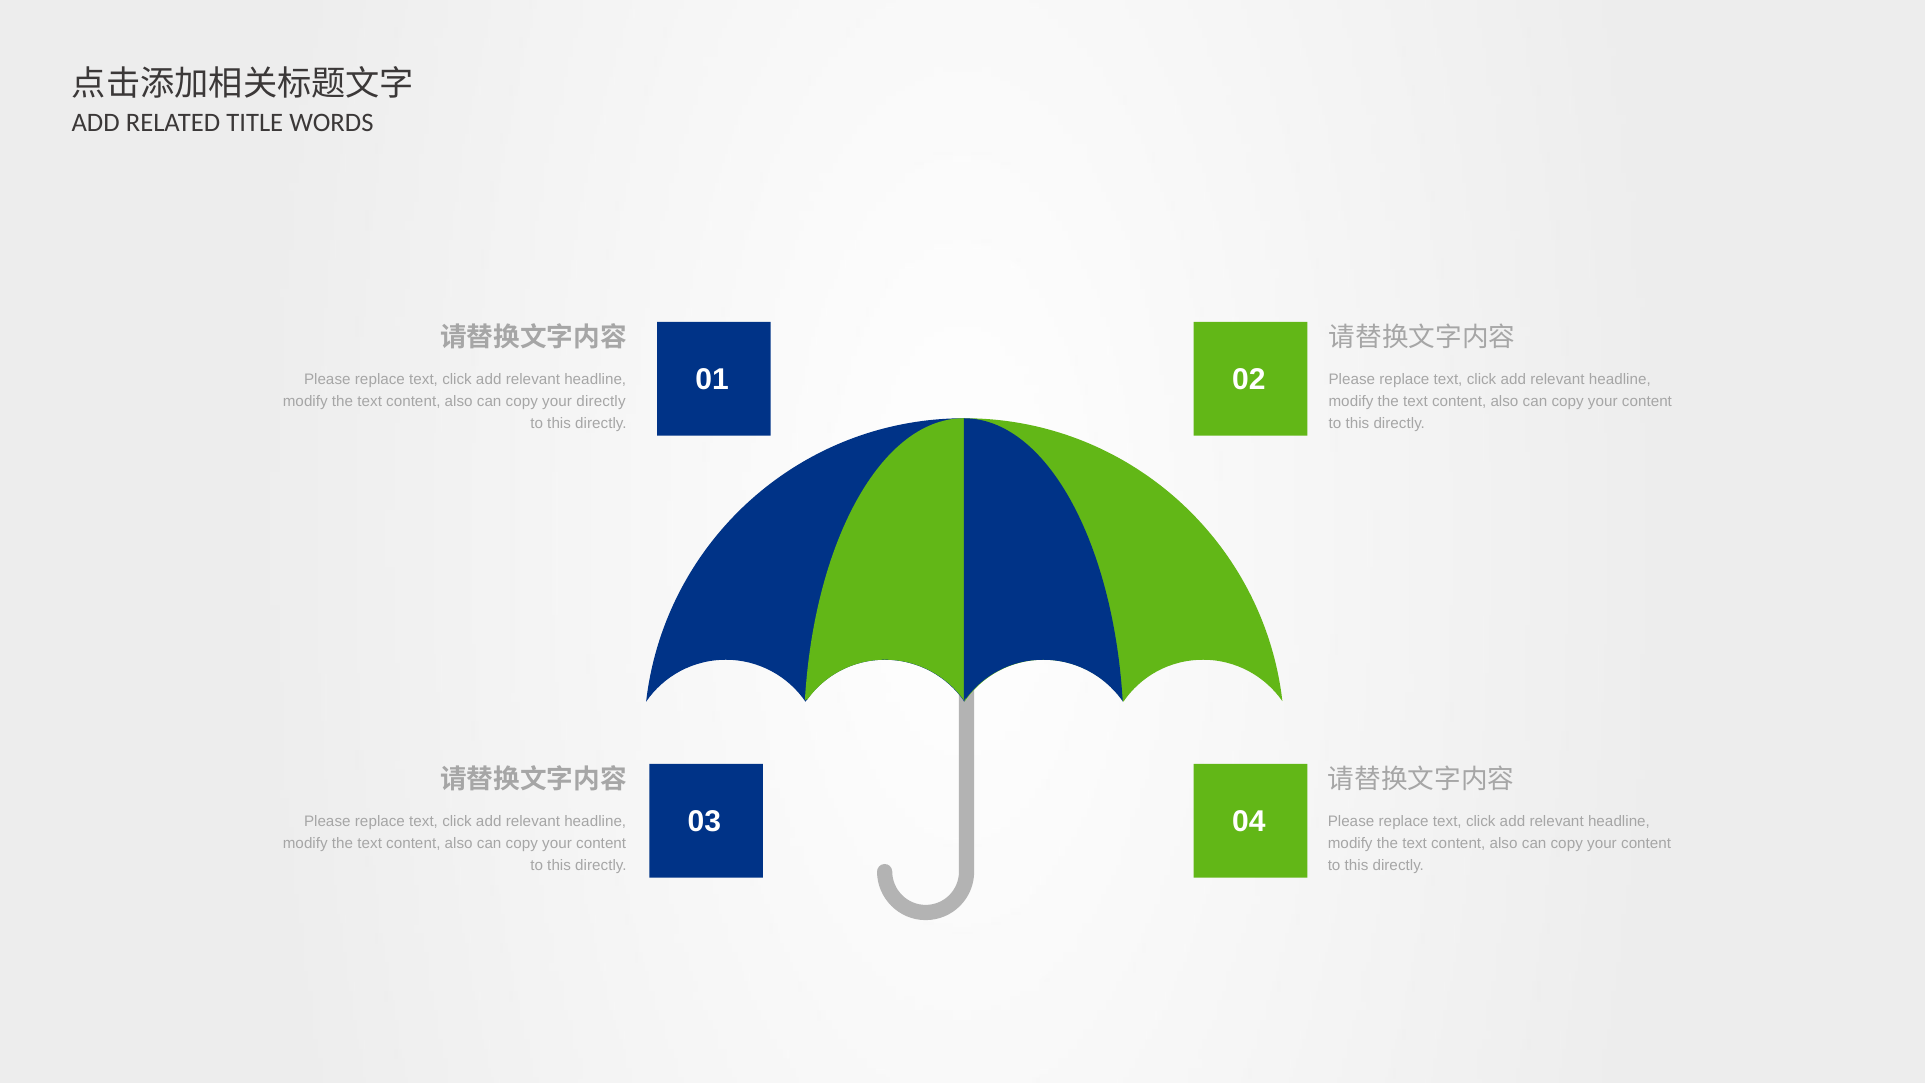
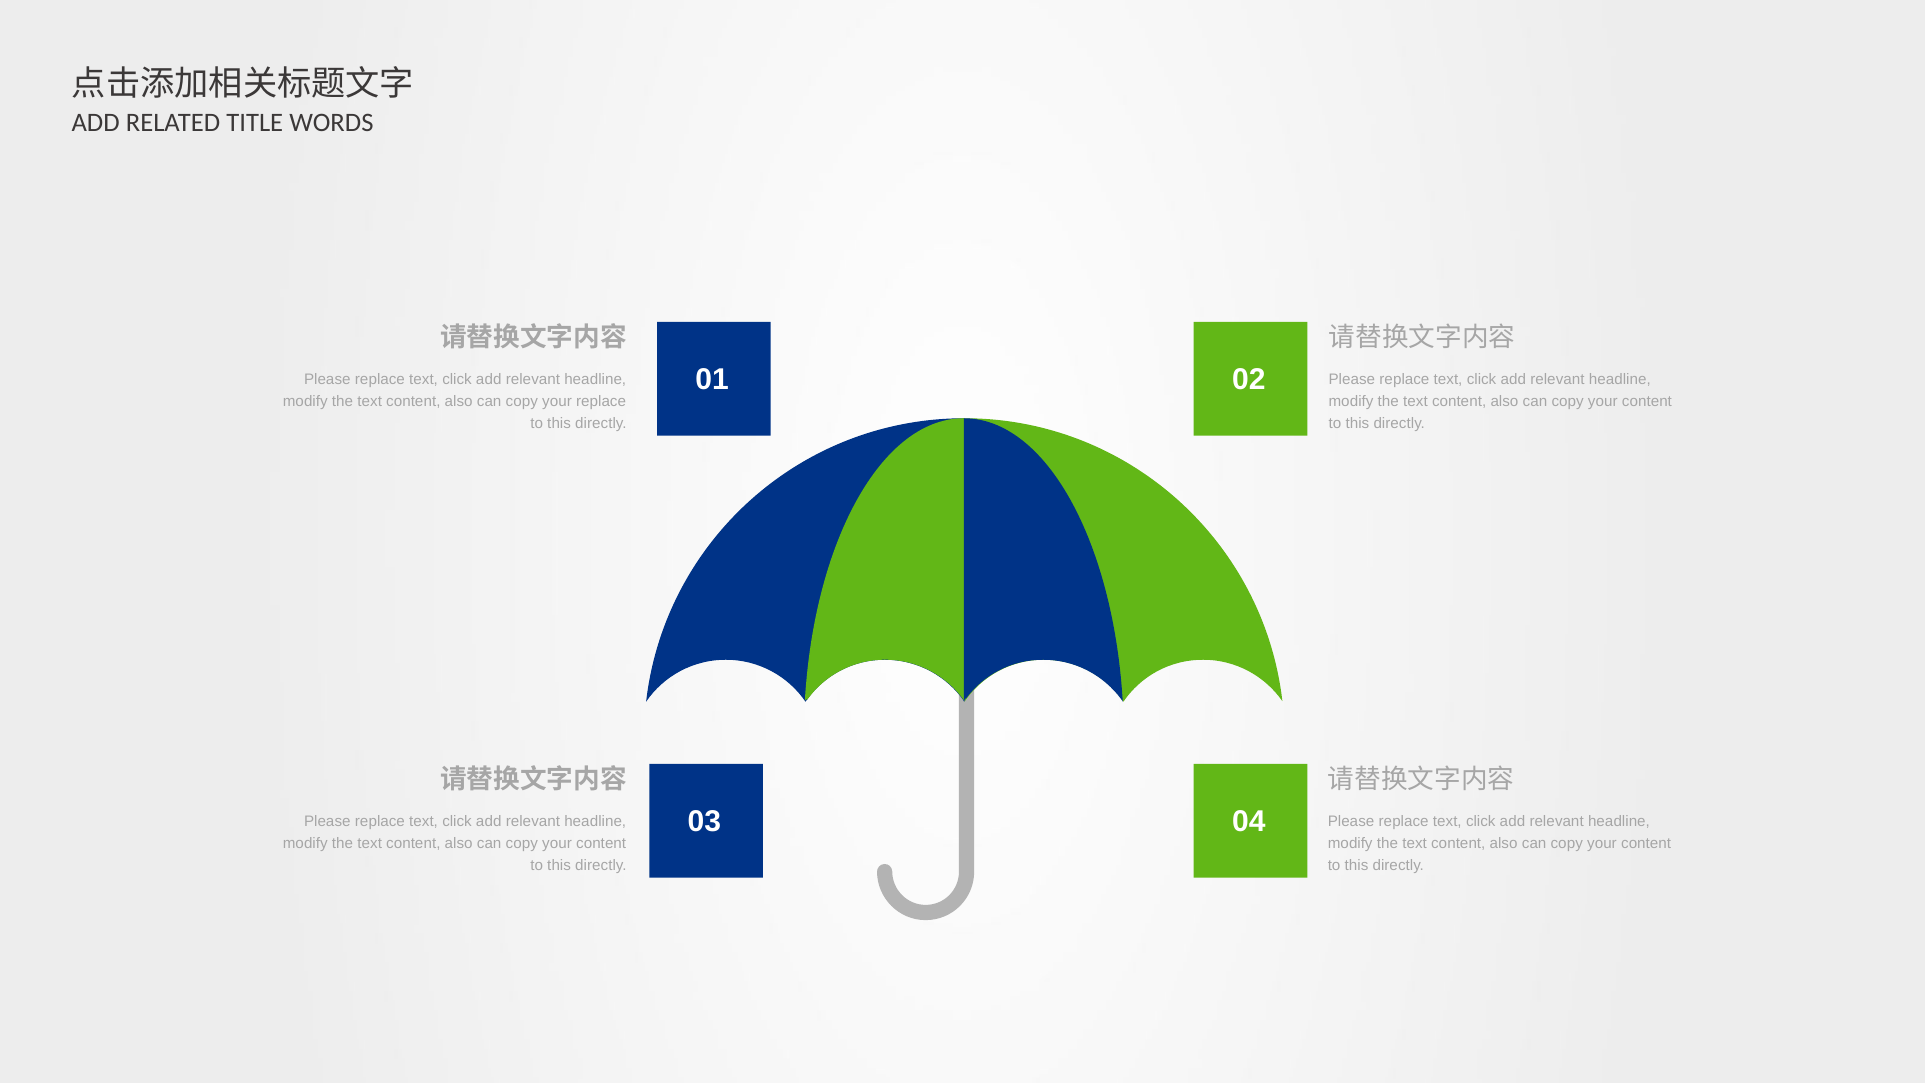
your directly: directly -> replace
